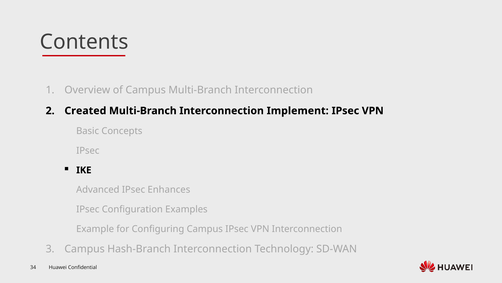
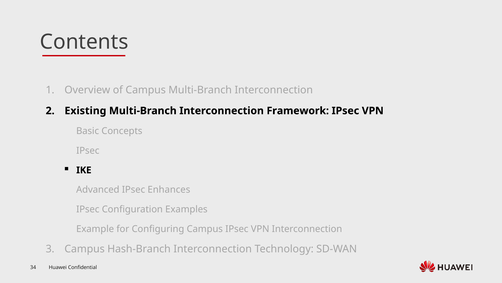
Created: Created -> Existing
Implement: Implement -> Framework
